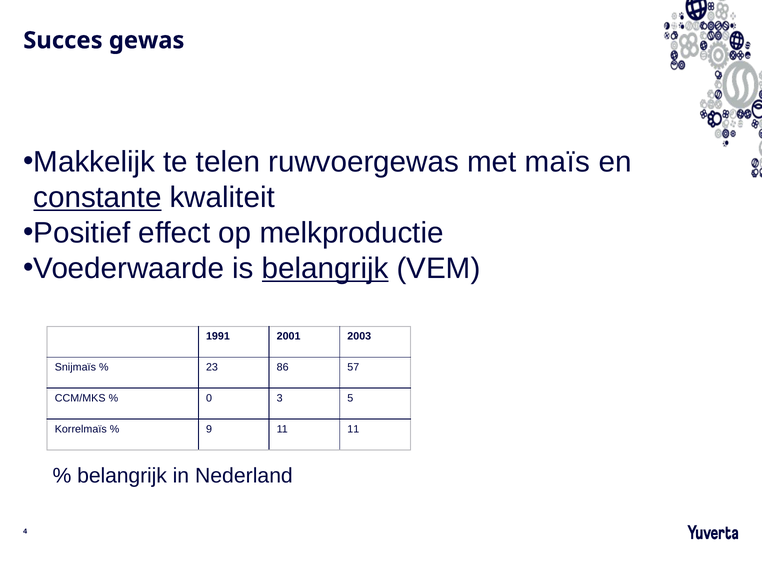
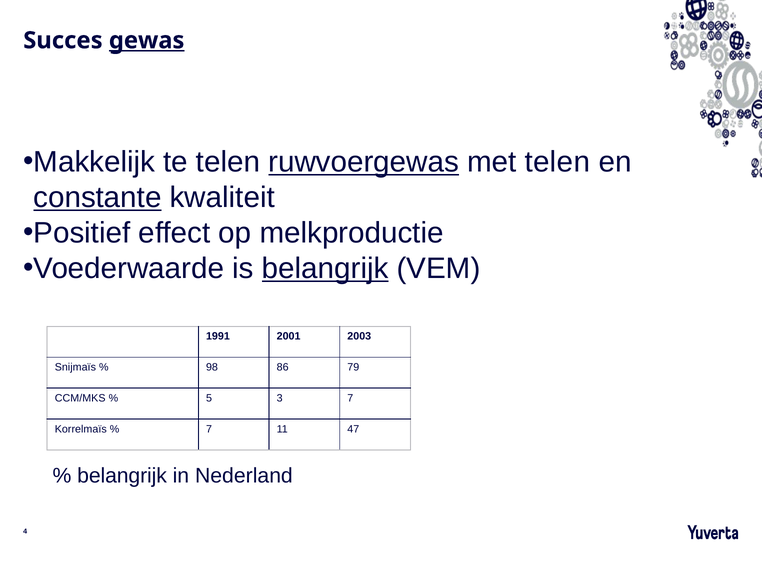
gewas underline: none -> present
ruwvoergewas underline: none -> present
met maïs: maïs -> telen
23: 23 -> 98
57: 57 -> 79
0: 0 -> 5
3 5: 5 -> 7
9 at (209, 429): 9 -> 7
11 11: 11 -> 47
